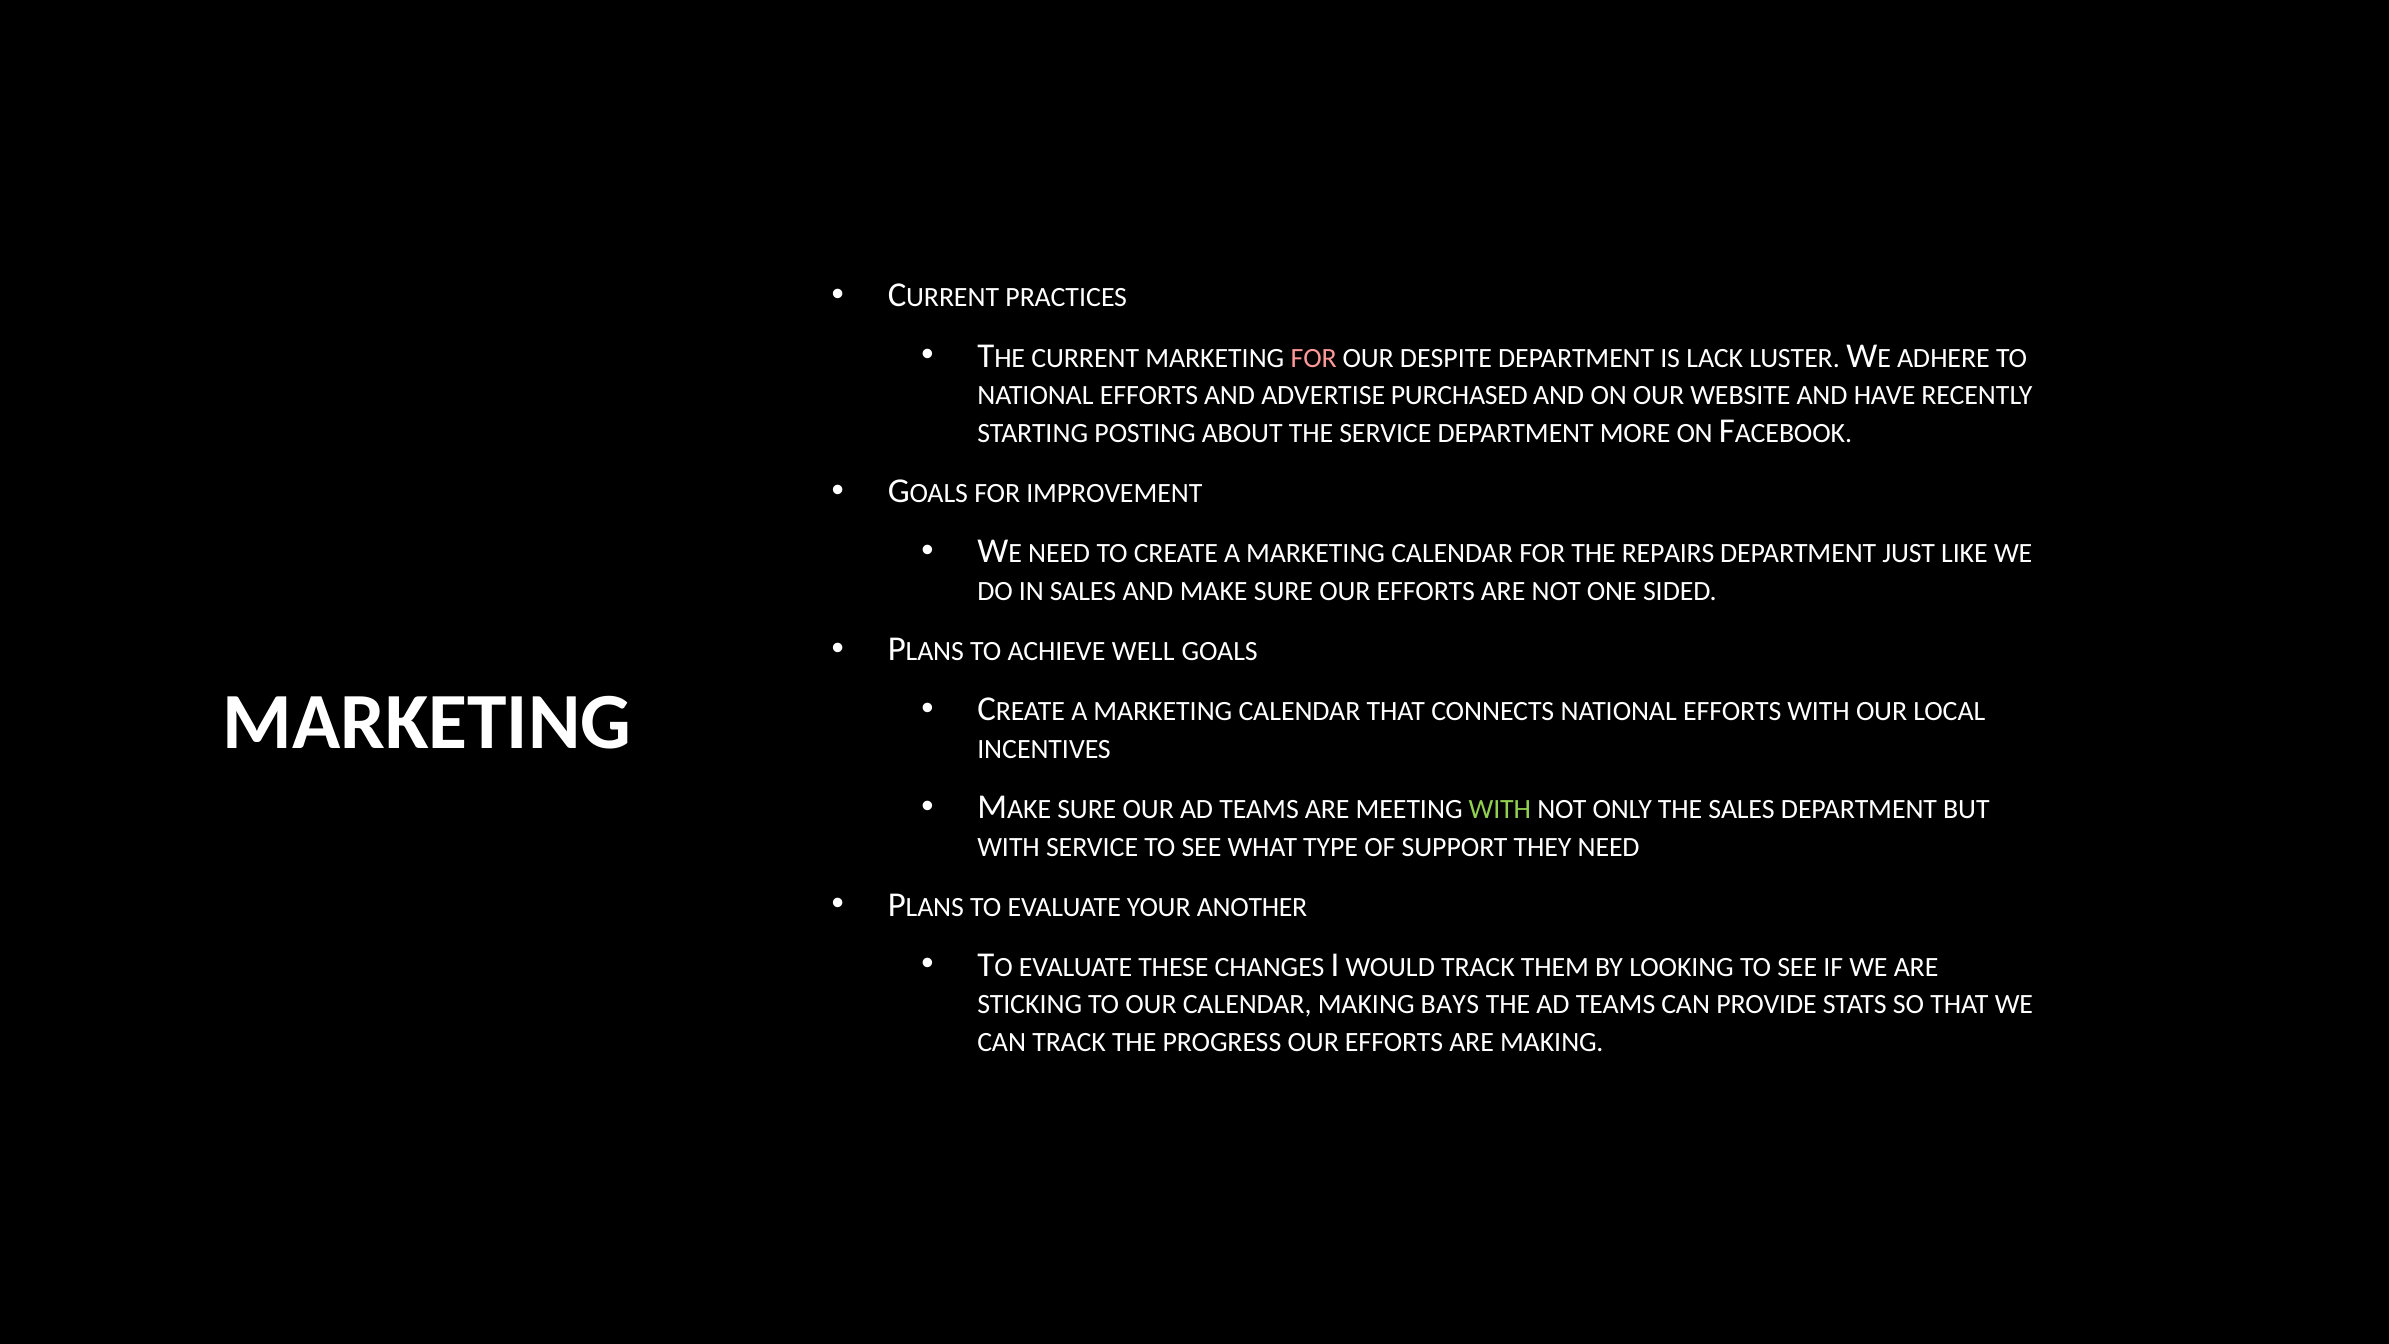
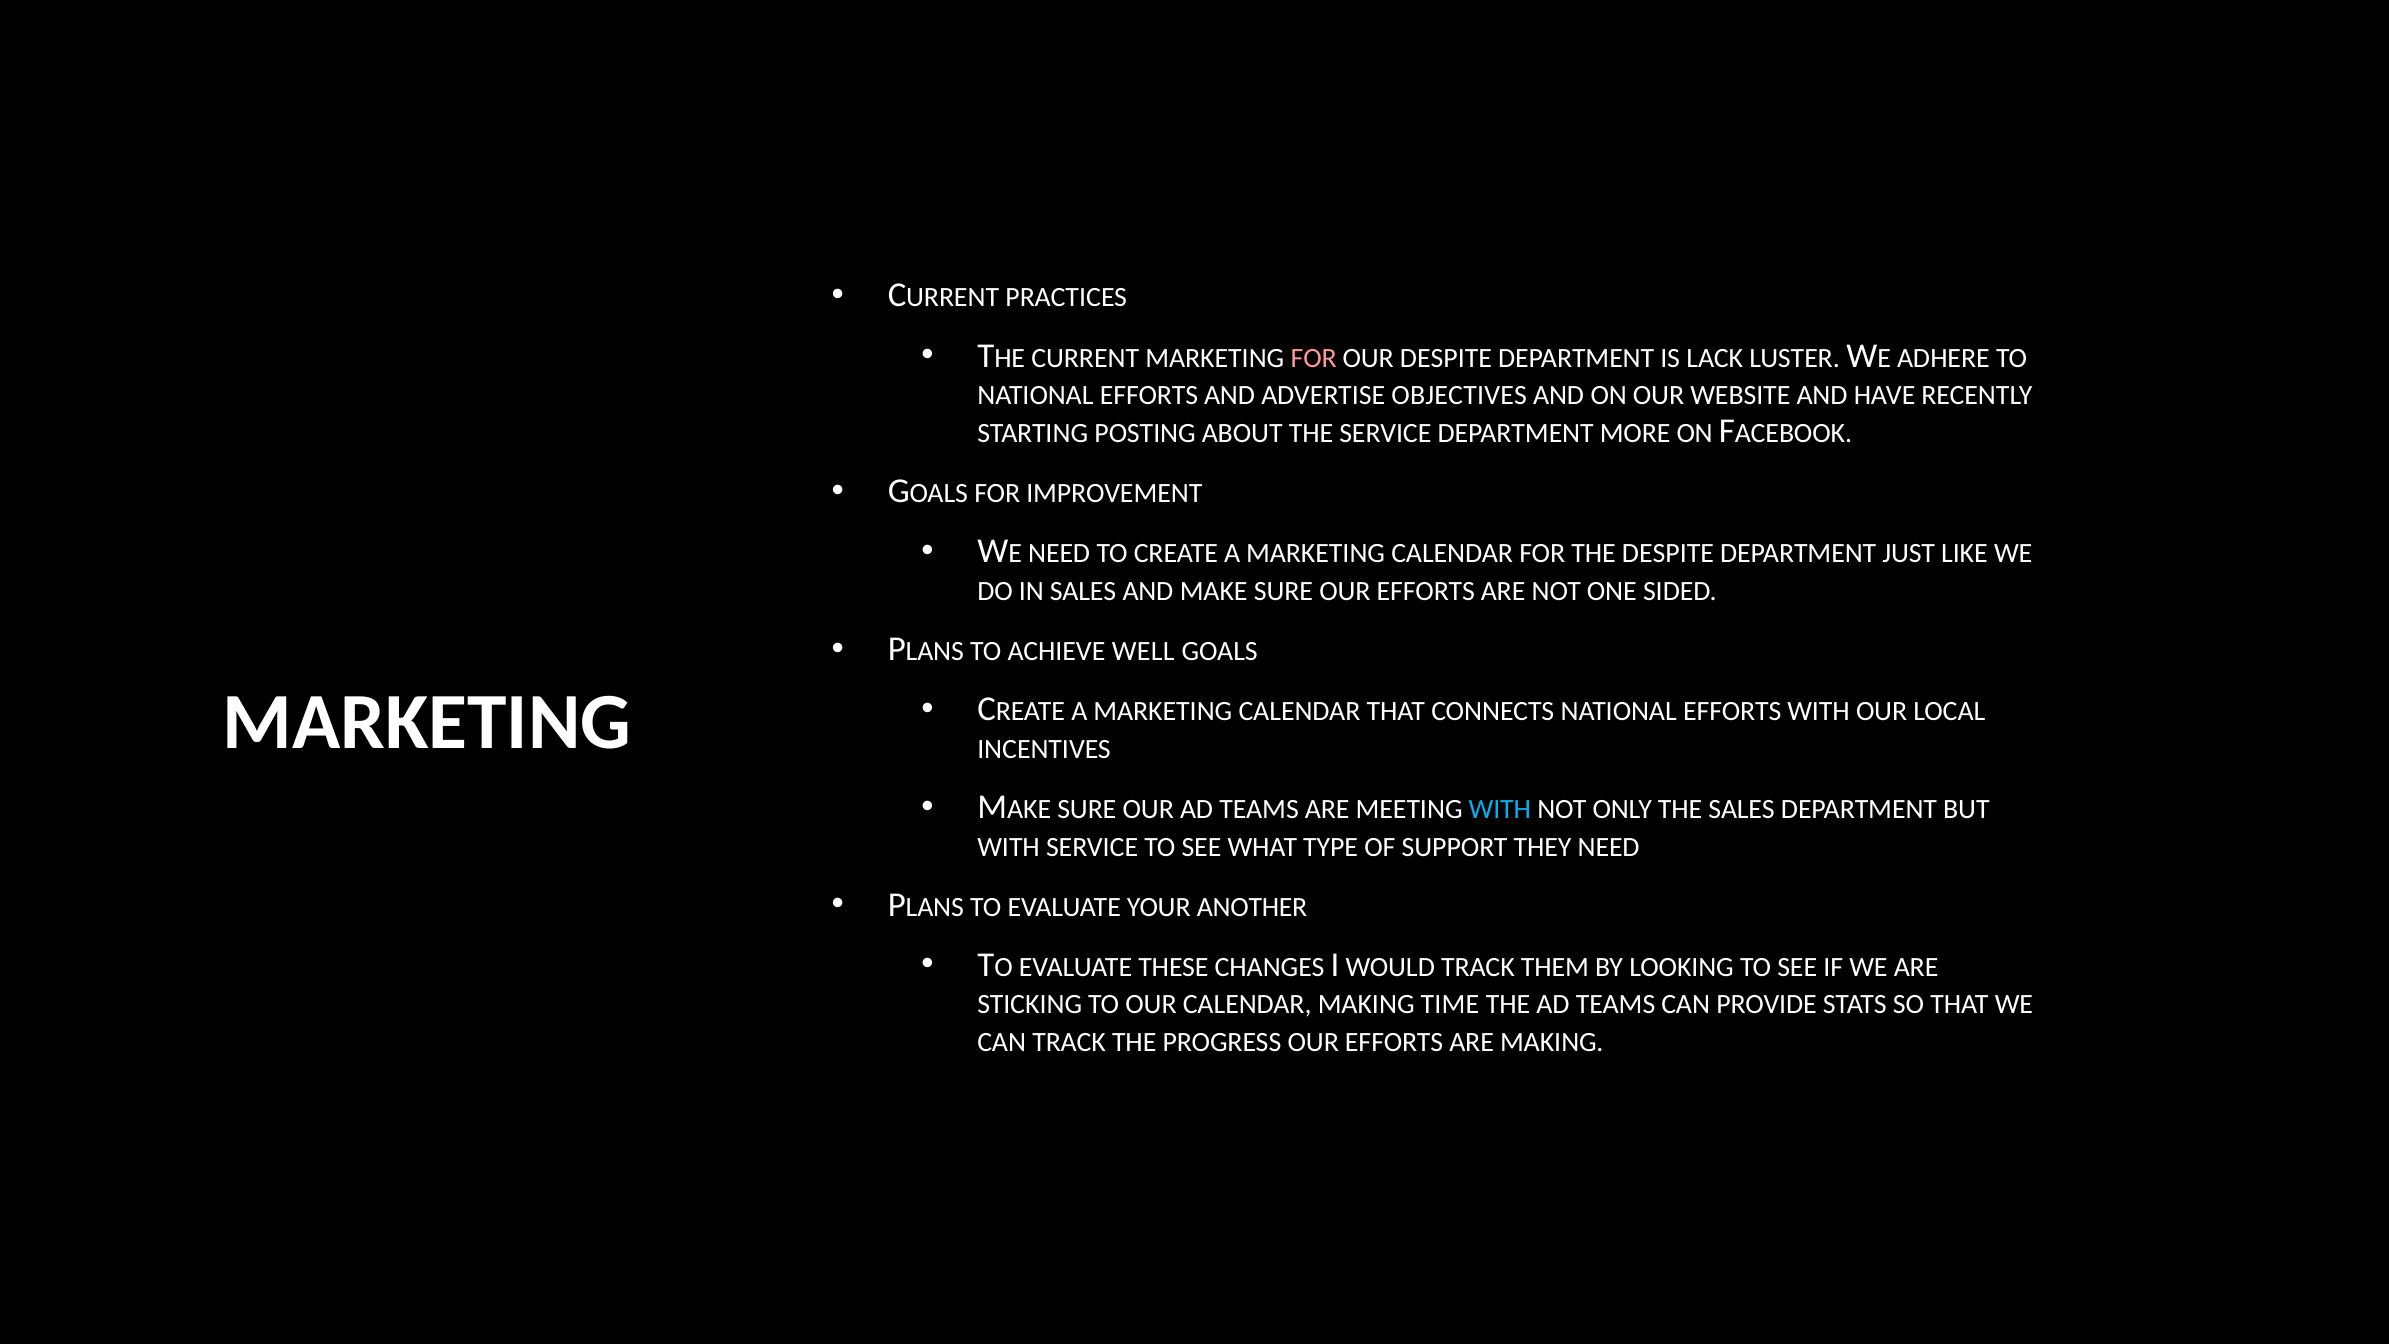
PURCHASED: PURCHASED -> OBJECTIVES
THE REPAIRS: REPAIRS -> DESPITE
WITH at (1500, 809) colour: light green -> light blue
BAYS: BAYS -> TIME
